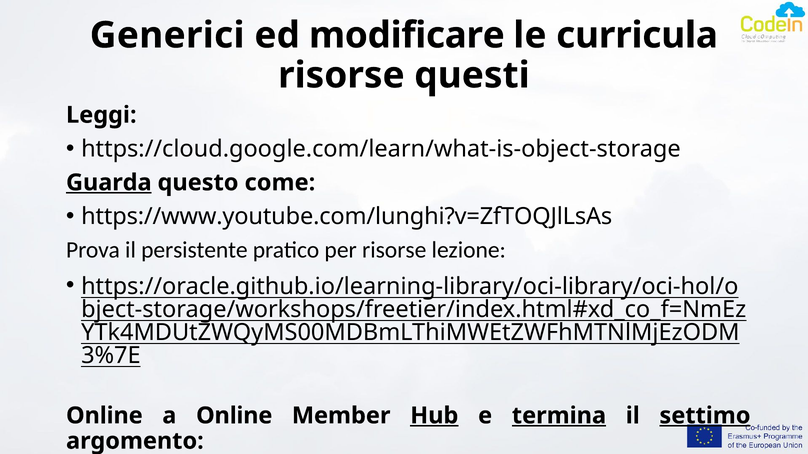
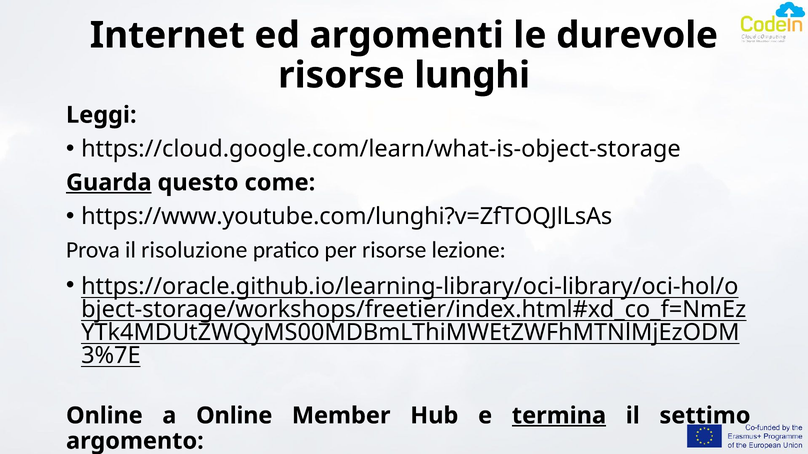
Generici: Generici -> Internet
modificare: modificare -> argomenti
curricula: curricula -> durevole
questi: questi -> lunghi
persistente: persistente -> risoluzione
Hub underline: present -> none
settimo underline: present -> none
